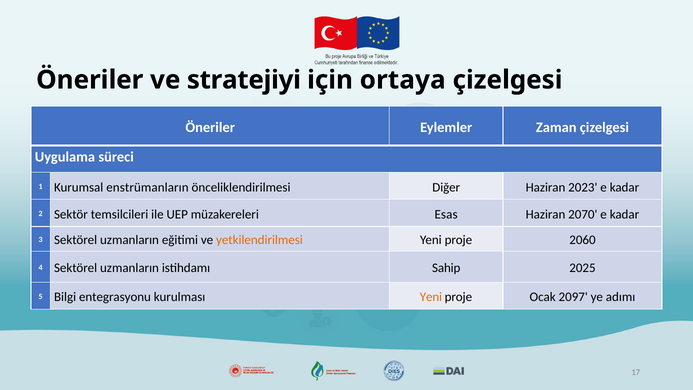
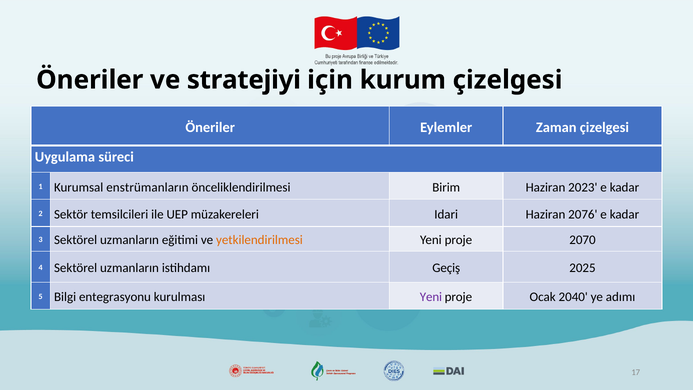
ortaya: ortaya -> kurum
Diğer: Diğer -> Birim
Esas: Esas -> Idari
2070: 2070 -> 2076
2060: 2060 -> 2070
Sahip: Sahip -> Geçiş
Yeni at (431, 297) colour: orange -> purple
2097: 2097 -> 2040
